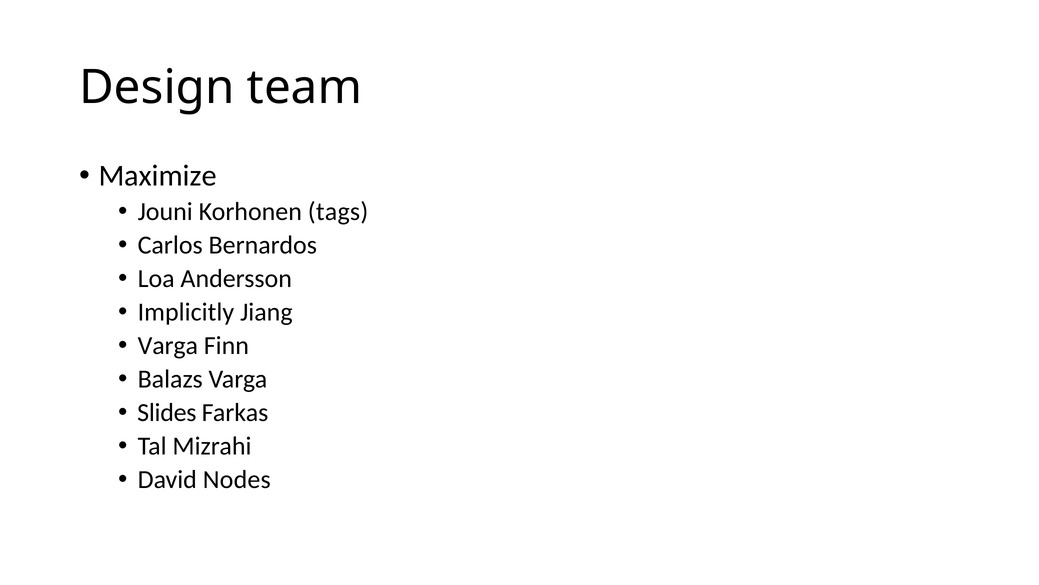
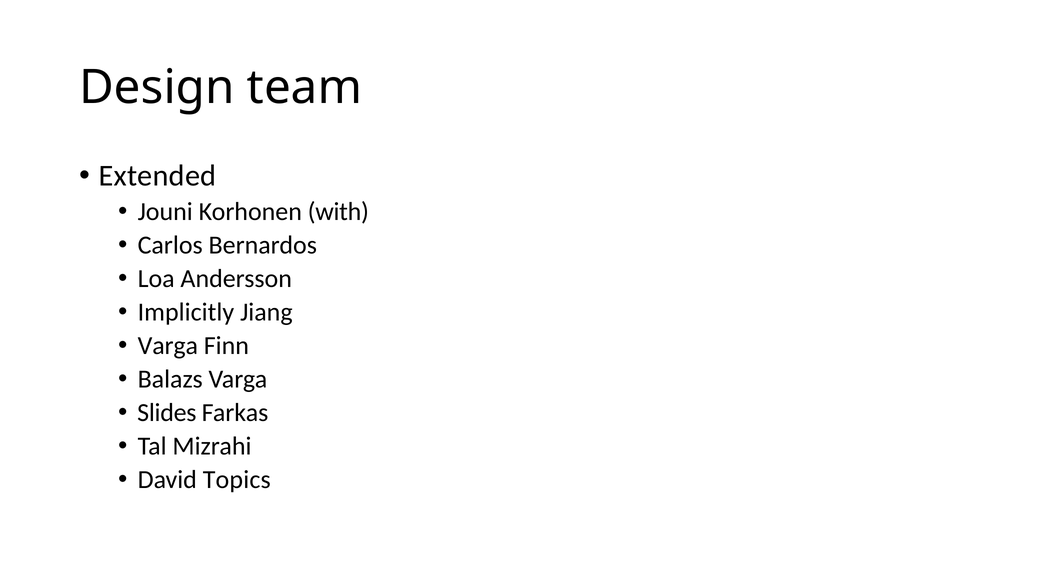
Maximize: Maximize -> Extended
tags: tags -> with
Nodes: Nodes -> Topics
